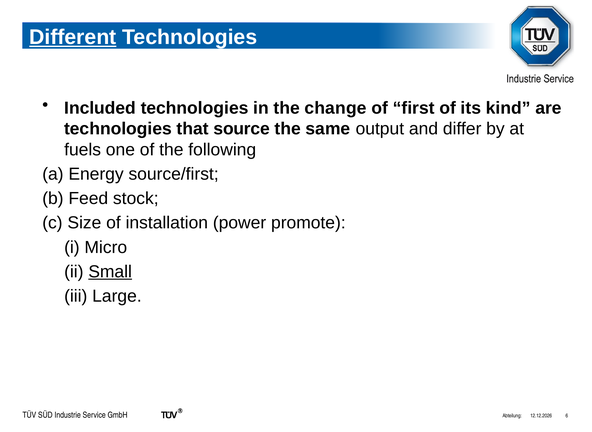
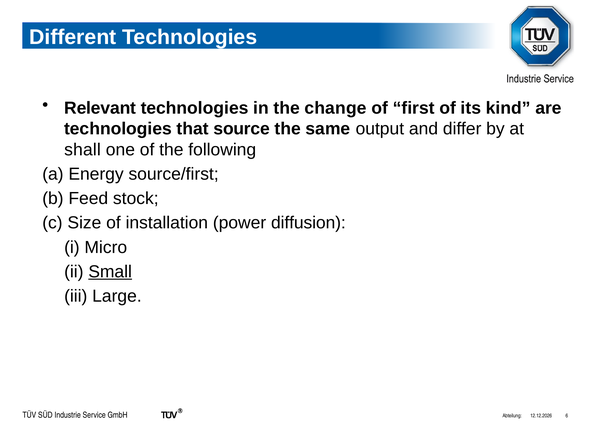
Different underline: present -> none
Included: Included -> Relevant
fuels: fuels -> shall
promote: promote -> diffusion
